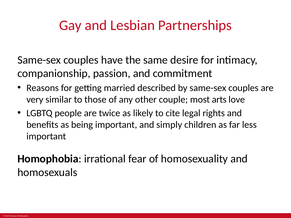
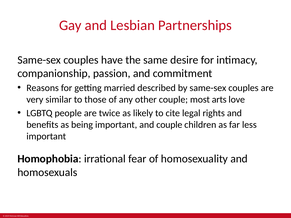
and simply: simply -> couple
